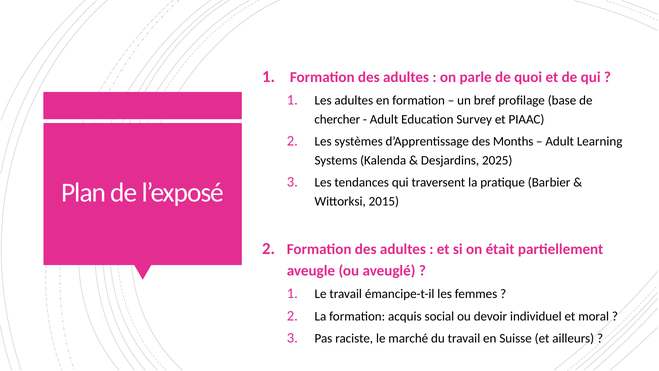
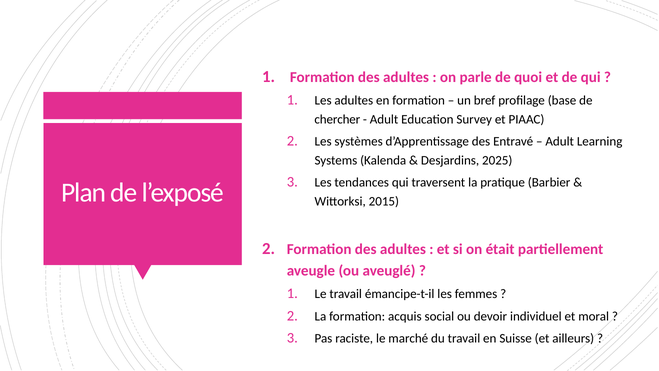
Months: Months -> Entravé
